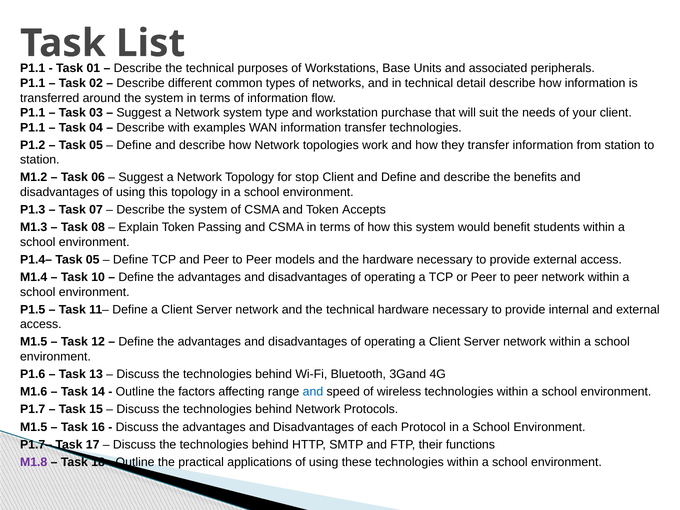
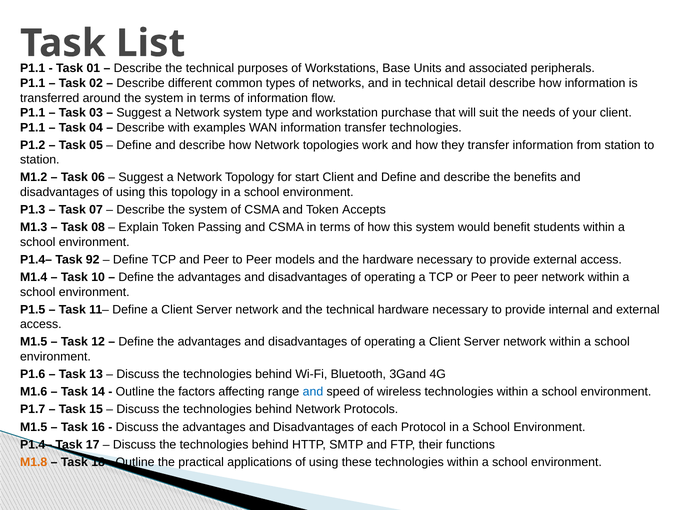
stop: stop -> start
P1.4– Task 05: 05 -> 92
P1.7– at (36, 445): P1.7– -> P1.4–
M1.8 colour: purple -> orange
